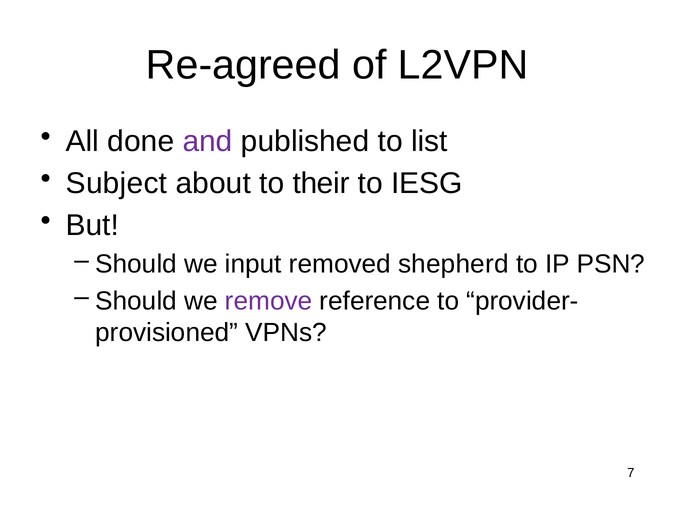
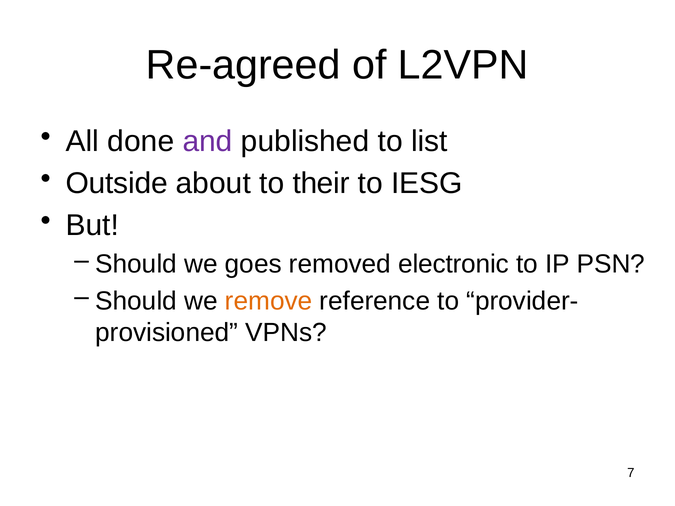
Subject: Subject -> Outside
input: input -> goes
shepherd: shepherd -> electronic
remove colour: purple -> orange
